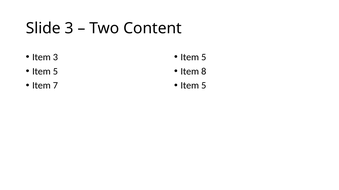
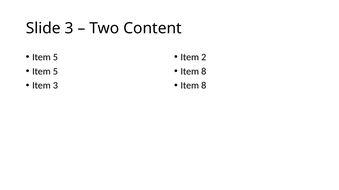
3 at (55, 57): 3 -> 5
5 at (204, 57): 5 -> 2
Item 7: 7 -> 3
5 at (204, 86): 5 -> 8
